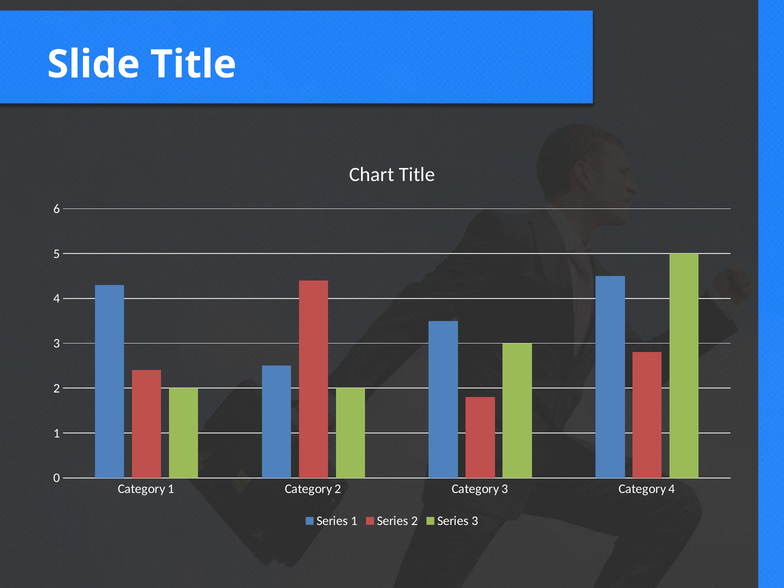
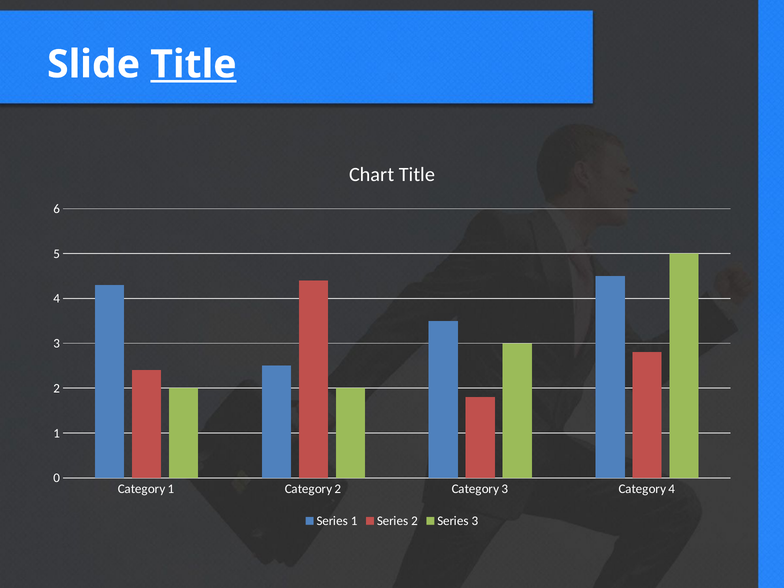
Title at (193, 64) underline: none -> present
